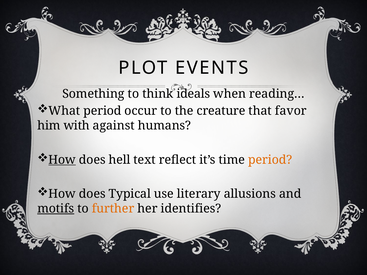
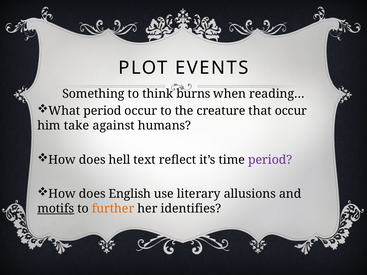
ideals: ideals -> burns
that favor: favor -> occur
with: with -> take
How at (62, 160) underline: present -> none
period at (270, 160) colour: orange -> purple
Typical: Typical -> English
